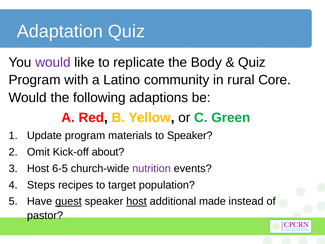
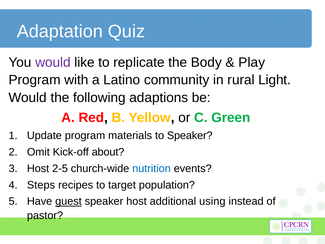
Quiz at (252, 62): Quiz -> Play
Core: Core -> Light
6-5: 6-5 -> 2-5
nutrition colour: purple -> blue
host at (137, 201) underline: present -> none
made: made -> using
